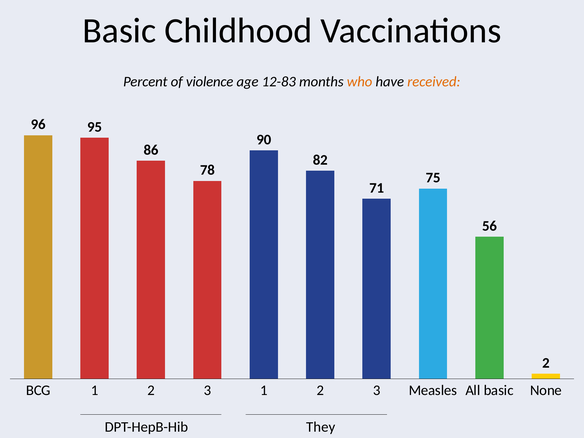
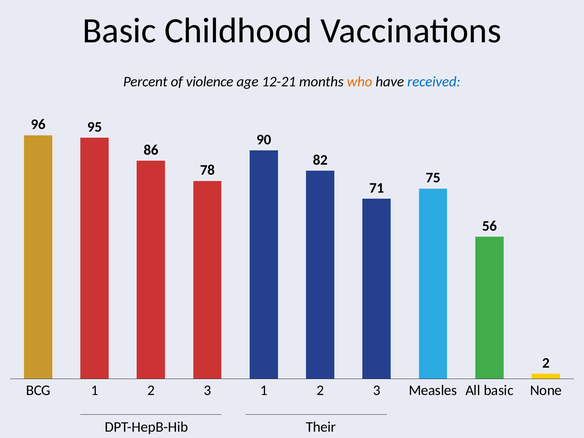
12-83: 12-83 -> 12-21
received colour: orange -> blue
They: They -> Their
